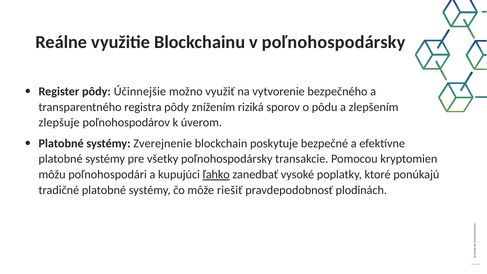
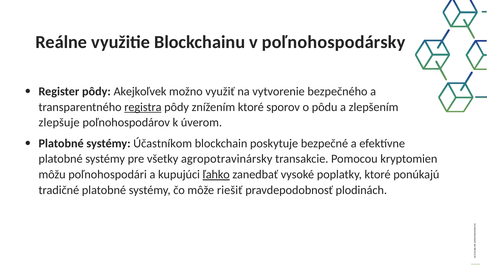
Účinnejšie: Účinnejšie -> Akejkoľvek
registra underline: none -> present
znížením riziká: riziká -> ktoré
Zverejnenie: Zverejnenie -> Účastníkom
všetky poľnohospodársky: poľnohospodársky -> agropotravinársky
